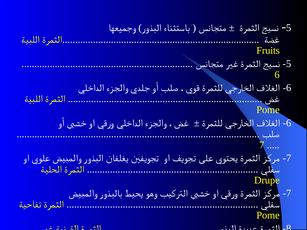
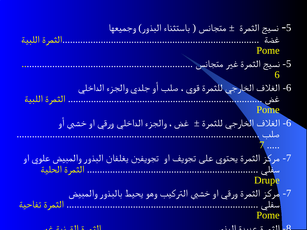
Fruits at (268, 51): Fruits -> Pome
